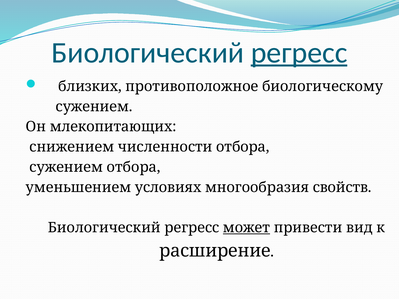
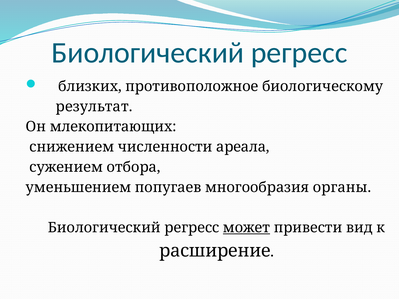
регресс at (299, 53) underline: present -> none
сужением at (94, 107): сужением -> результат
численности отбора: отбора -> ареала
условиях: условиях -> попугаев
свойств: свойств -> органы
